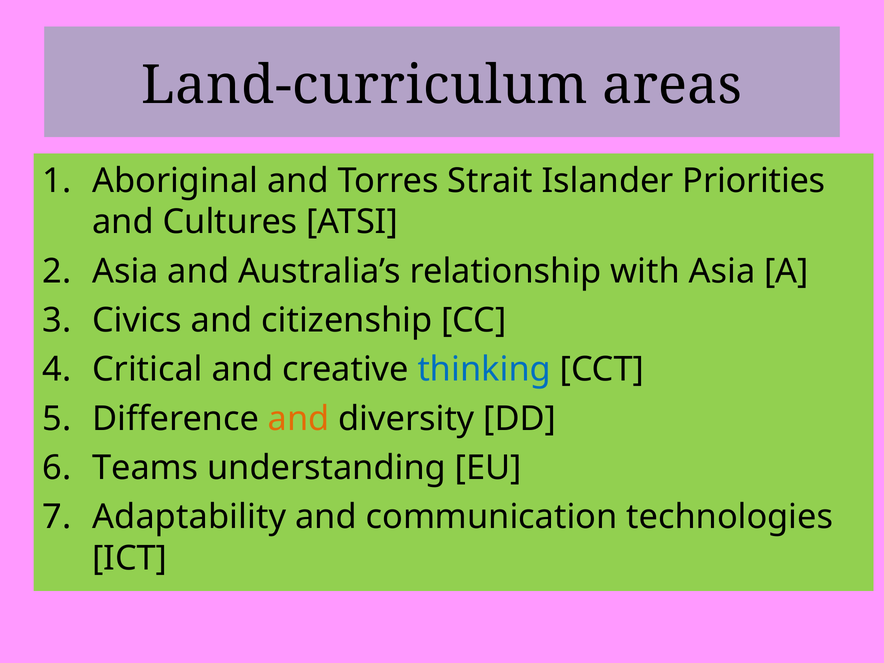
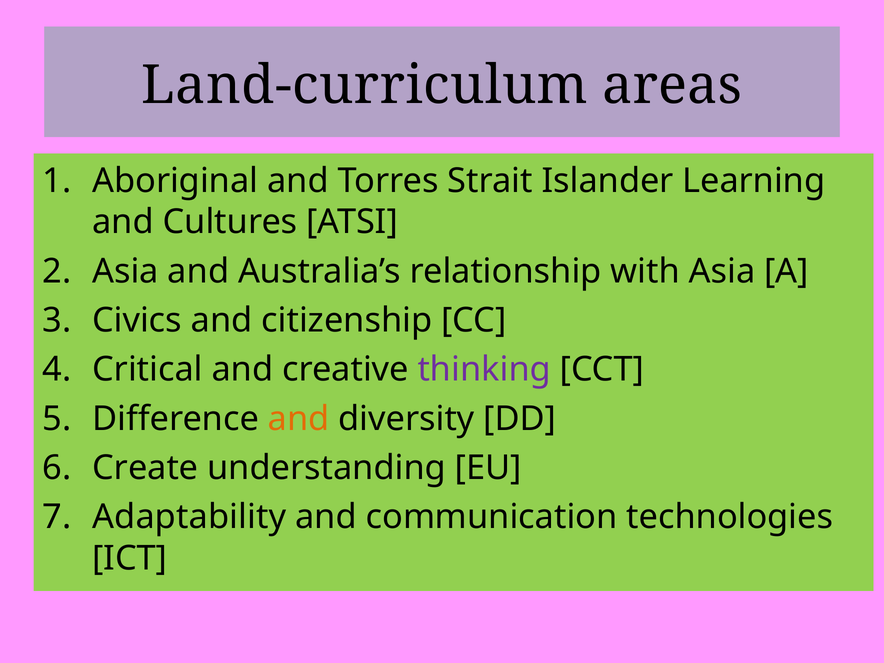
Priorities: Priorities -> Learning
thinking colour: blue -> purple
Teams: Teams -> Create
